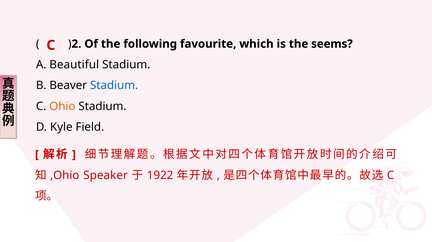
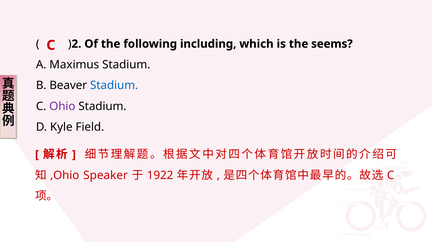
favourite: favourite -> including
Beautiful: Beautiful -> Maximus
Ohio colour: orange -> purple
